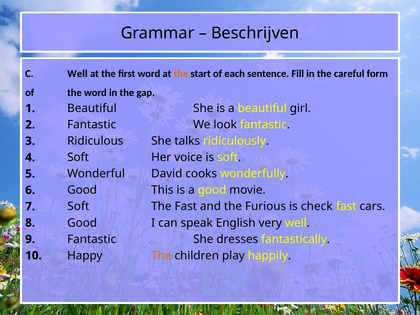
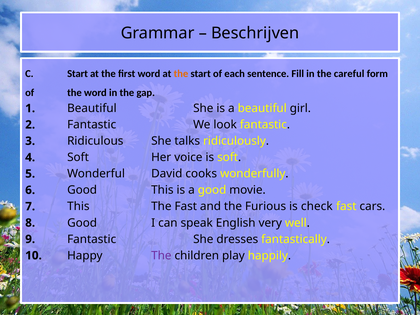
C Well: Well -> Start
7 Soft: Soft -> This
The at (161, 256) colour: orange -> purple
